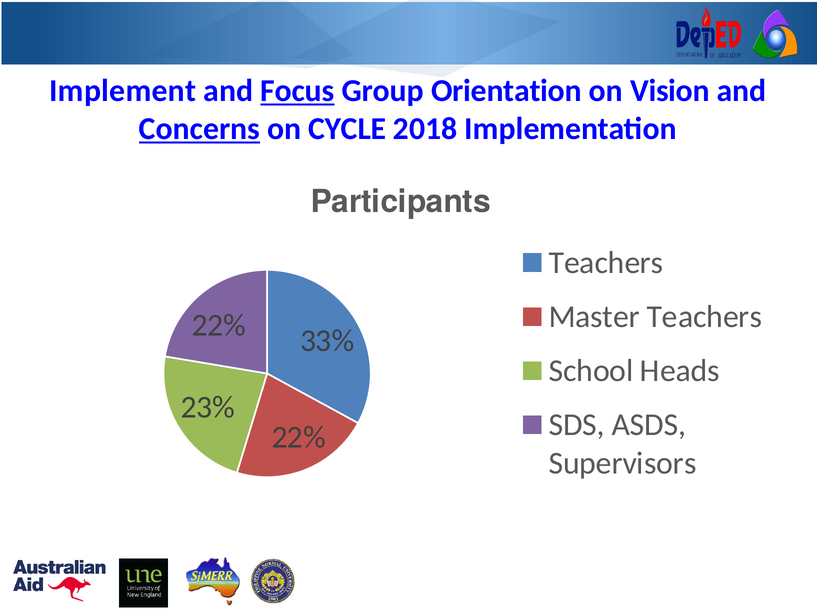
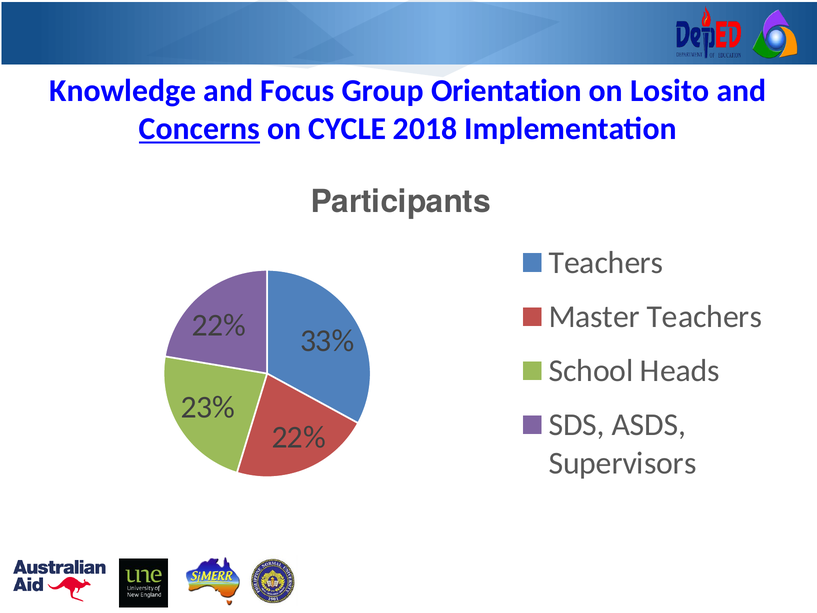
Implement: Implement -> Knowledge
Focus underline: present -> none
Vision: Vision -> Losito
